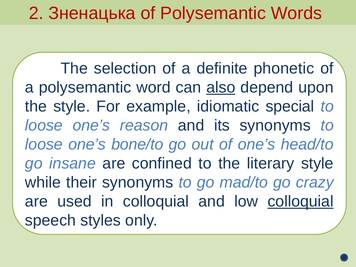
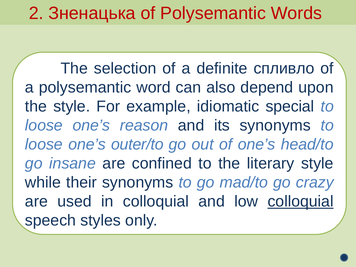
phonetic: phonetic -> спливло
also underline: present -> none
bone/to: bone/to -> outer/to
